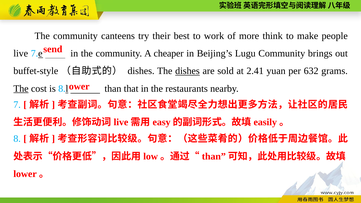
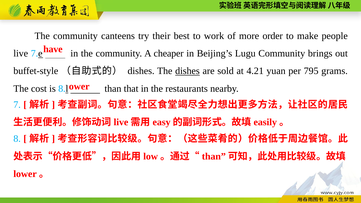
think: think -> order
send: send -> have
2.41: 2.41 -> 4.21
632: 632 -> 795
The at (21, 89) underline: present -> none
